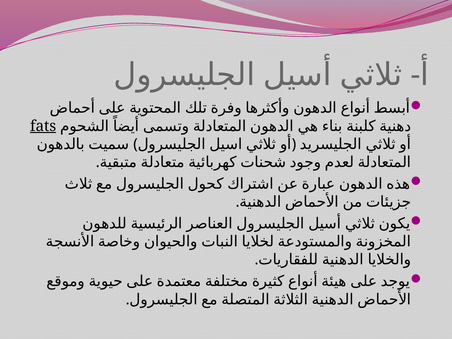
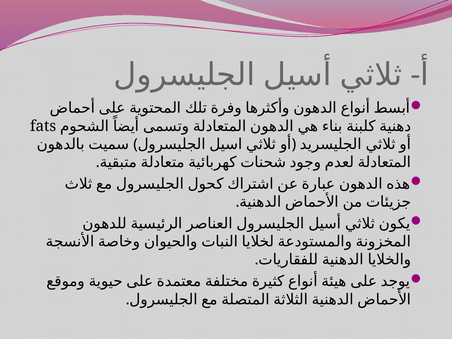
fats underline: present -> none
